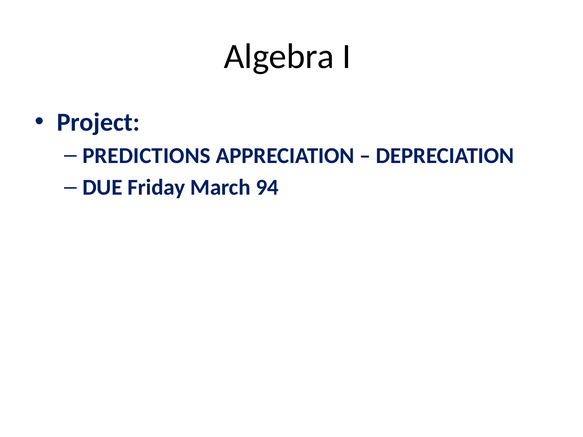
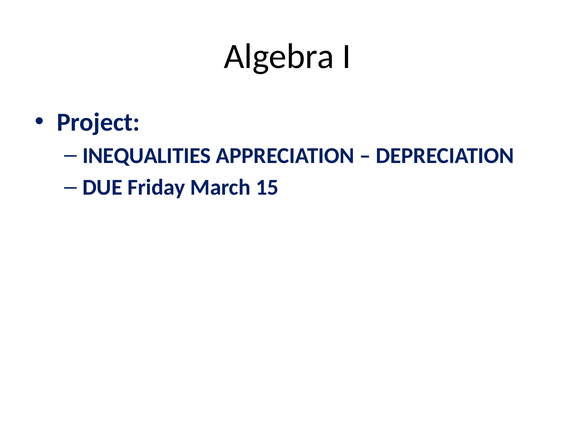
PREDICTIONS: PREDICTIONS -> INEQUALITIES
94: 94 -> 15
